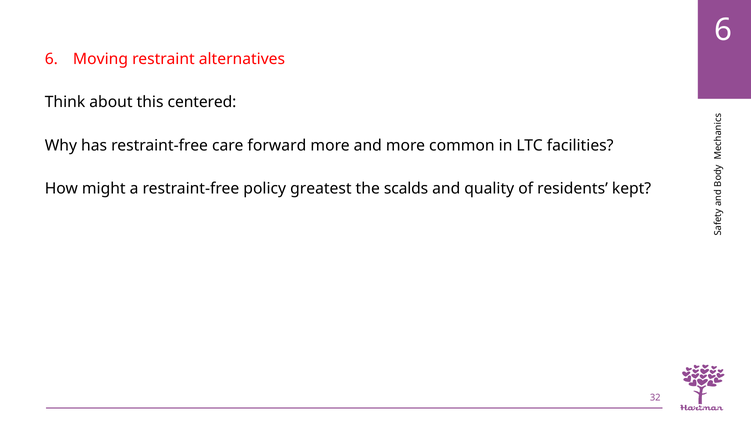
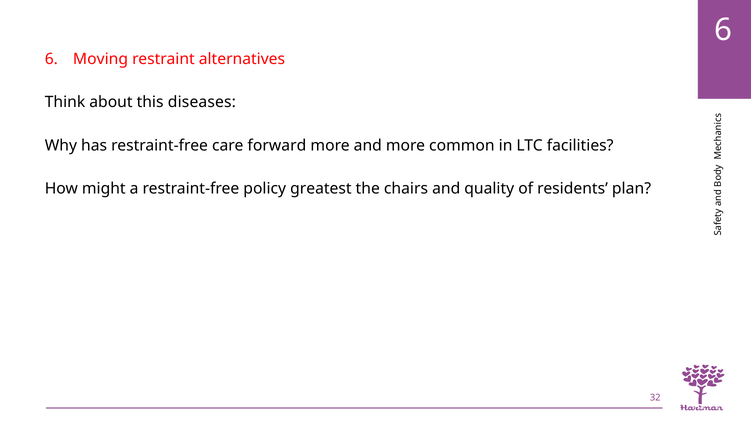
centered: centered -> diseases
scalds: scalds -> chairs
kept: kept -> plan
